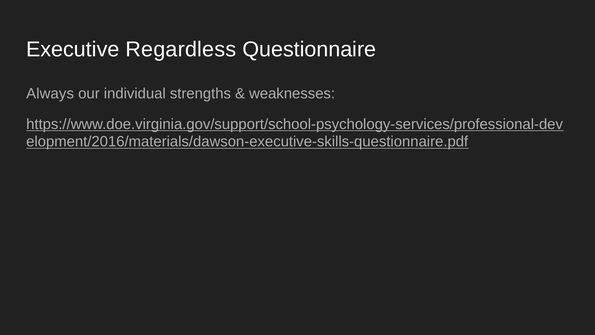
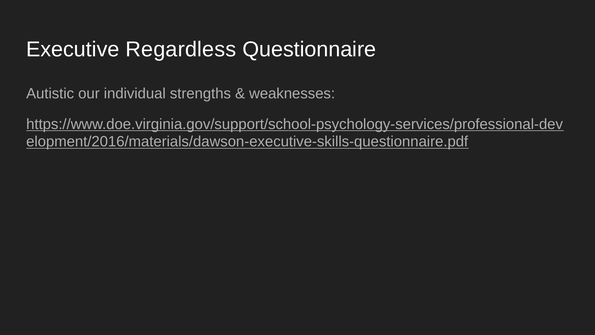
Always: Always -> Autistic
